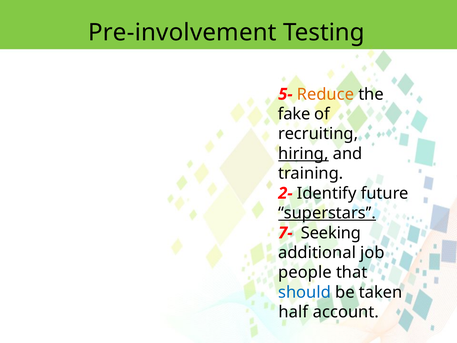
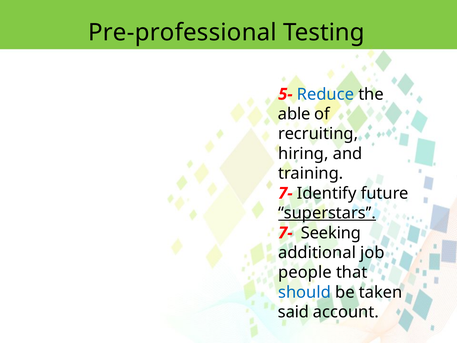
Pre-involvement: Pre-involvement -> Pre-professional
Reduce colour: orange -> blue
fake: fake -> able
hiring underline: present -> none
2- at (285, 193): 2- -> 7-
half: half -> said
